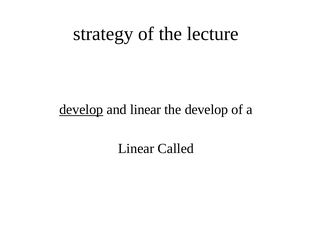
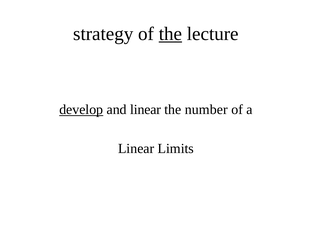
the at (170, 34) underline: none -> present
the develop: develop -> number
Called: Called -> Limits
